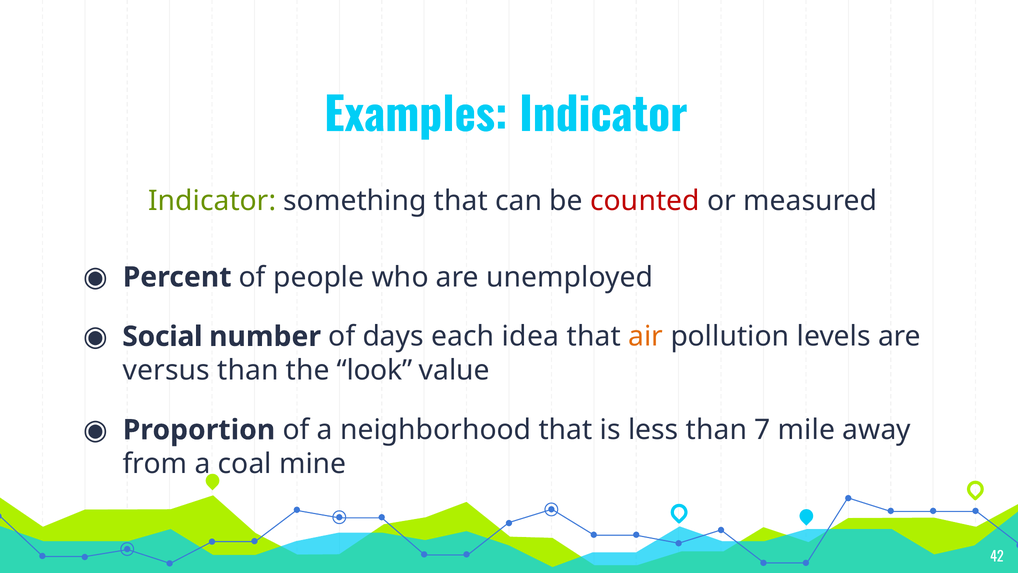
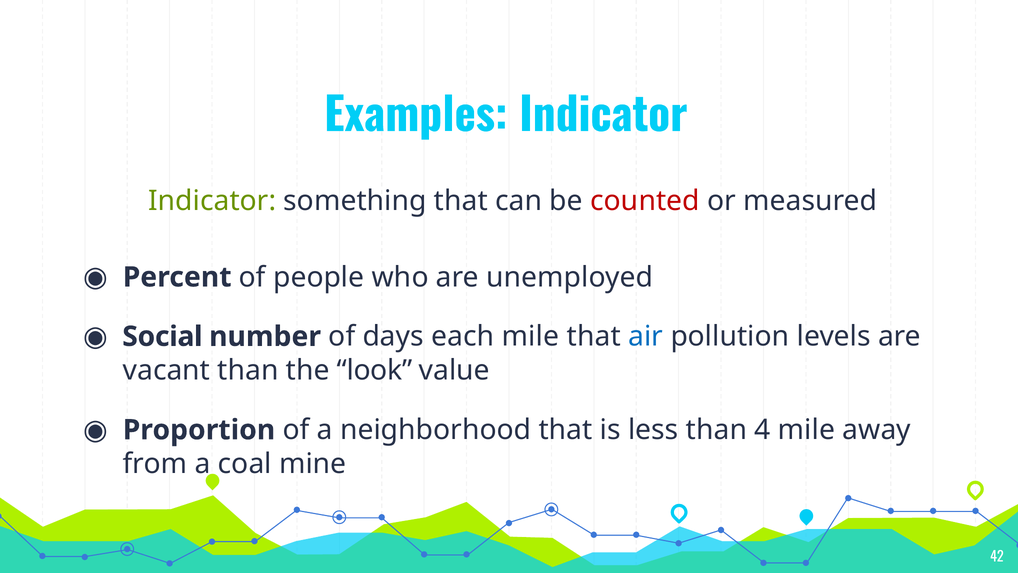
each idea: idea -> mile
air colour: orange -> blue
versus: versus -> vacant
7: 7 -> 4
